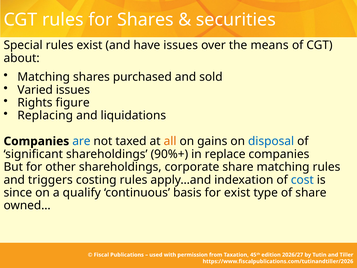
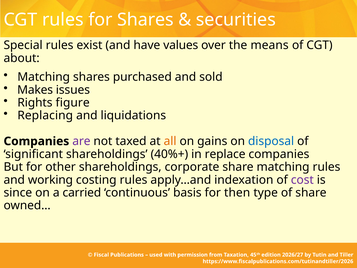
have issues: issues -> values
Varied: Varied -> Makes
are colour: blue -> purple
90%+: 90%+ -> 40%+
triggers: triggers -> working
cost colour: blue -> purple
qualify: qualify -> carried
for exist: exist -> then
